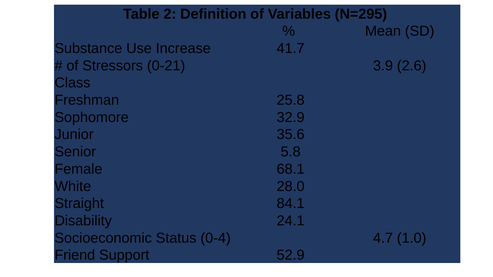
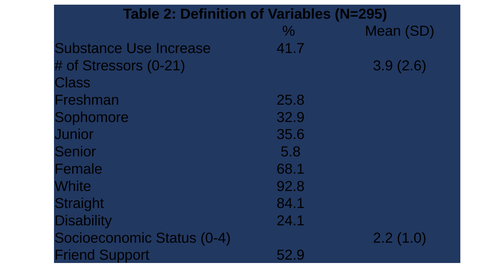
28.0: 28.0 -> 92.8
4.7: 4.7 -> 2.2
